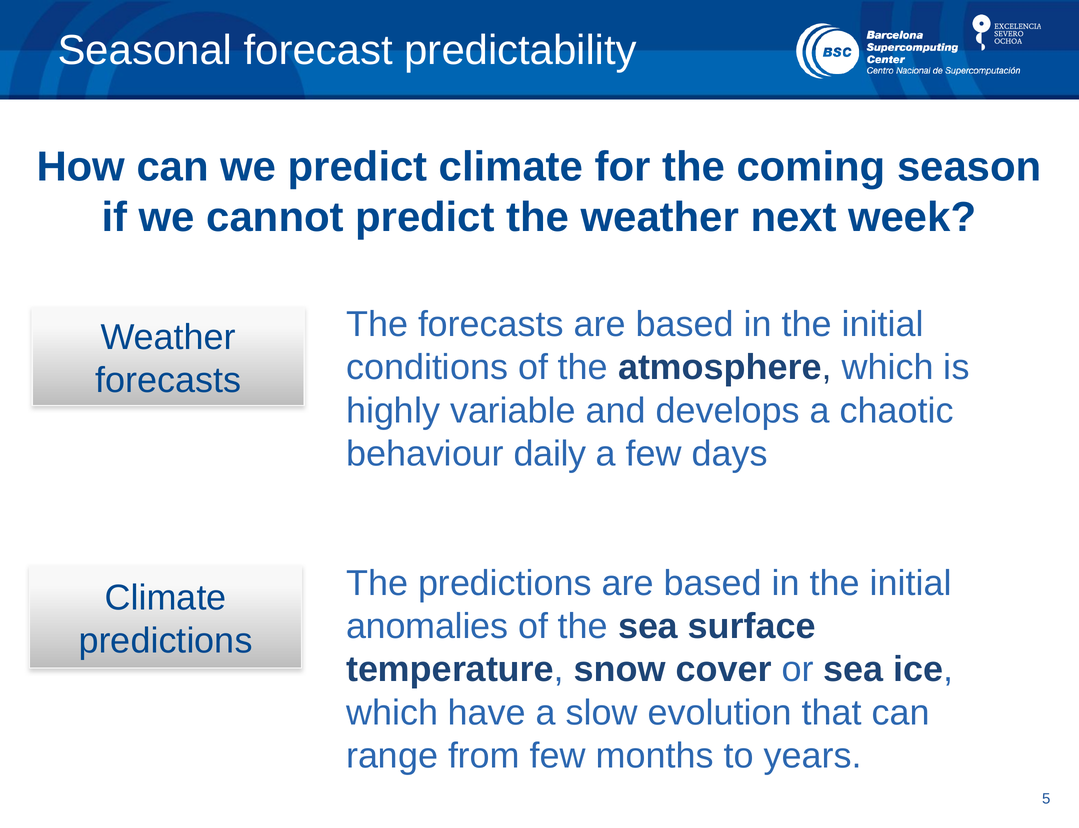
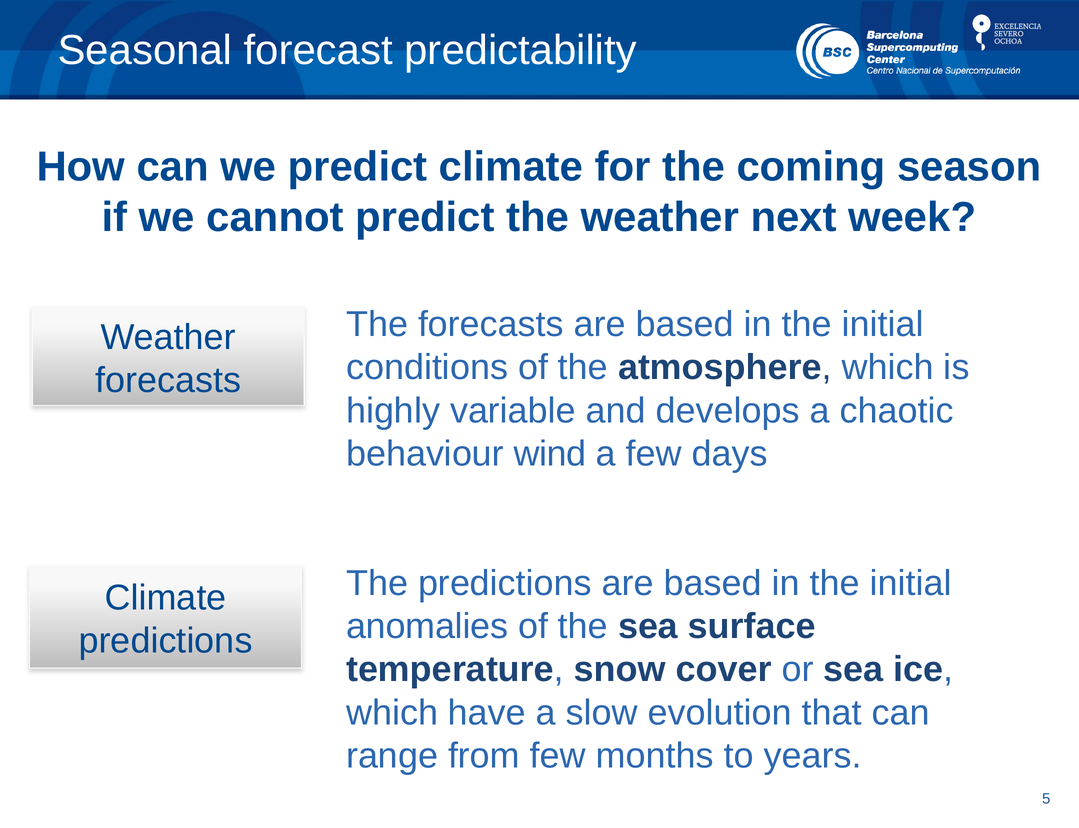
daily: daily -> wind
